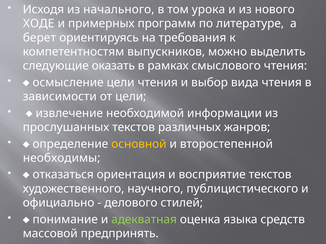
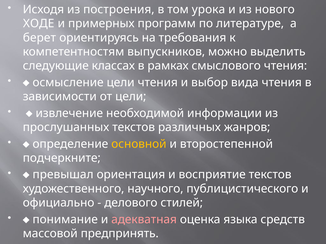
начального: начального -> построения
оказать: оказать -> классах
необходимы: необходимы -> подчеркните
отказаться: отказаться -> превышал
адекватная colour: light green -> pink
